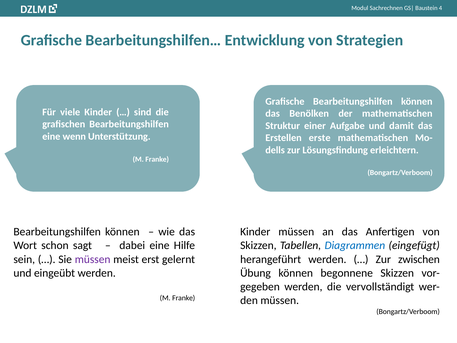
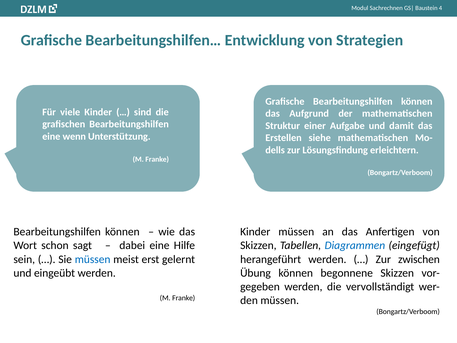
Benölken: Benölken -> Aufgrund
erste: erste -> siehe
müssen at (93, 259) colour: purple -> blue
